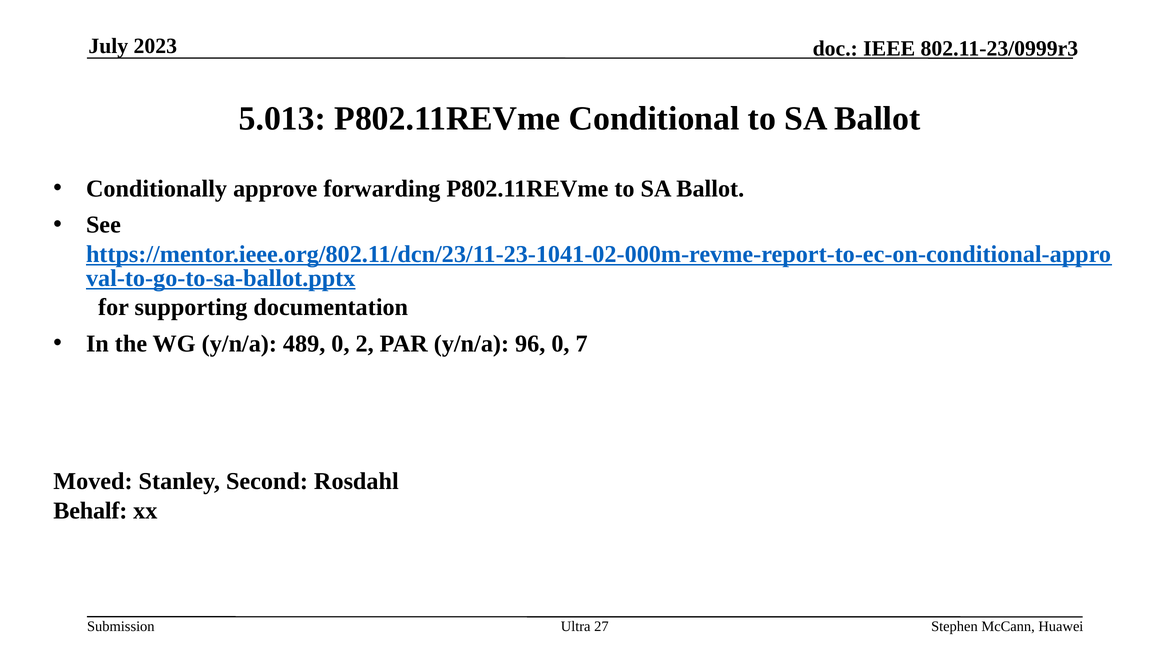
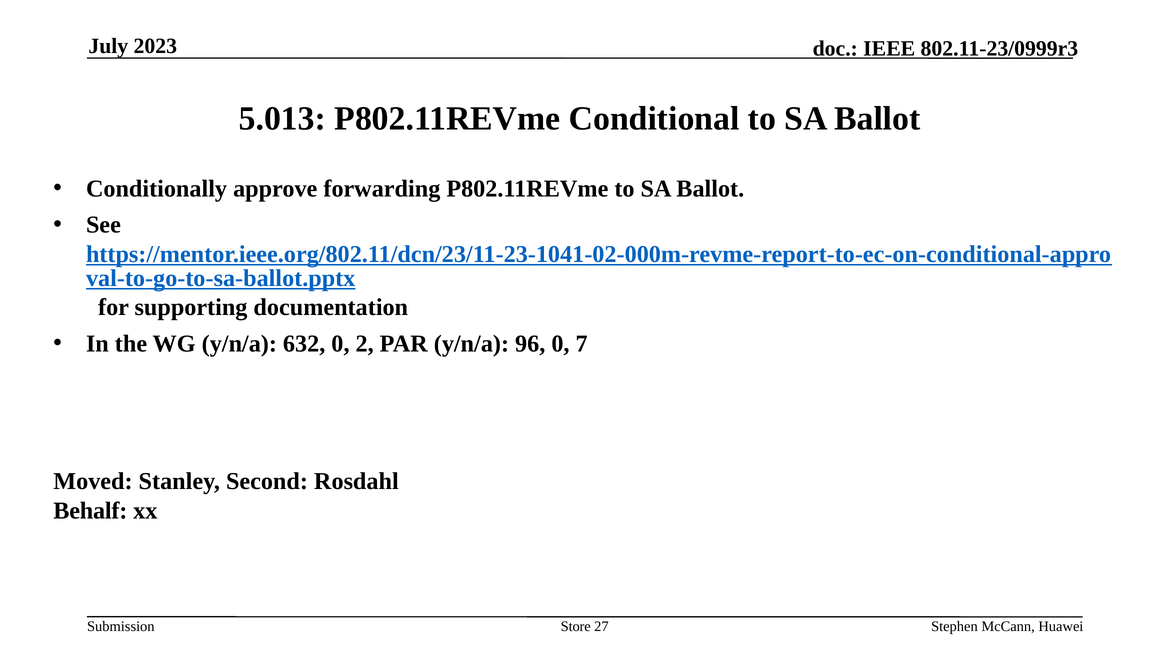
489: 489 -> 632
Ultra: Ultra -> Store
